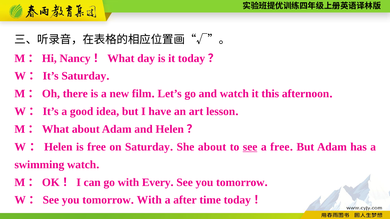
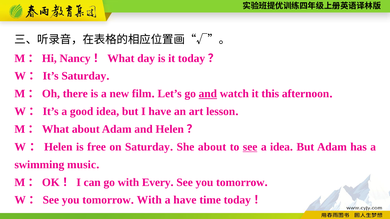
and at (208, 94) underline: none -> present
a free: free -> idea
swimming watch: watch -> music
a after: after -> have
